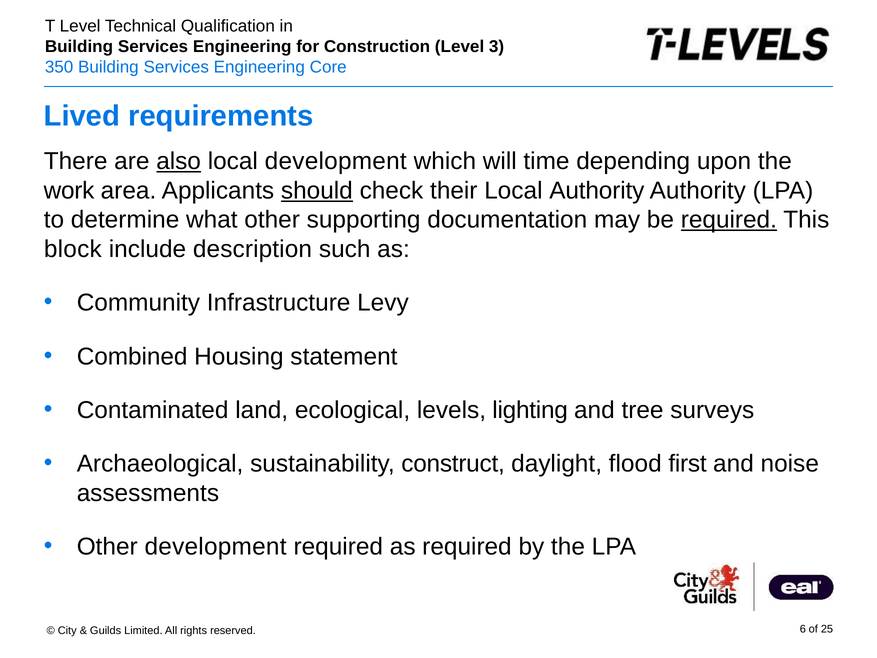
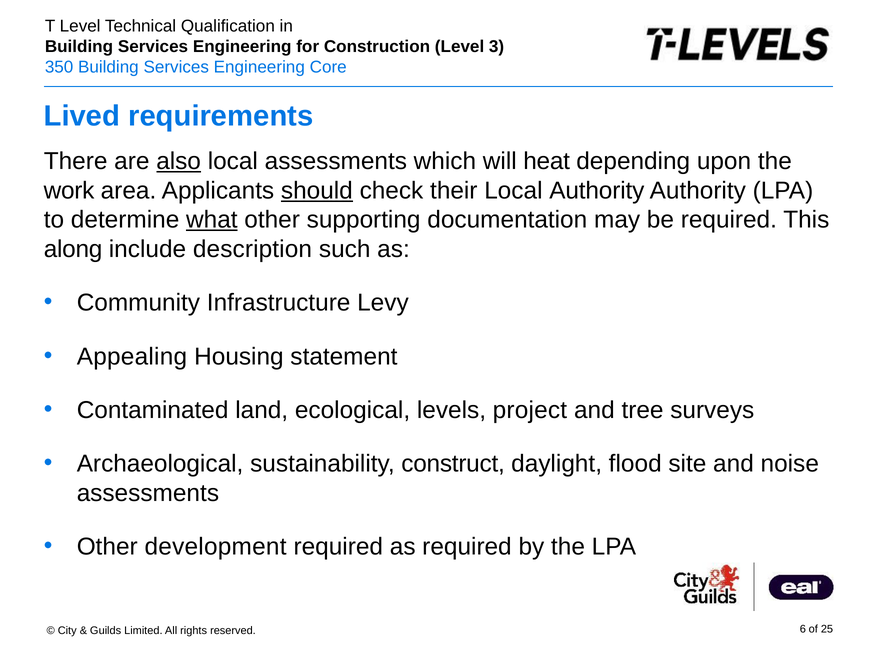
local development: development -> assessments
time: time -> heat
what underline: none -> present
required at (729, 220) underline: present -> none
block: block -> along
Combined: Combined -> Appealing
lighting: lighting -> project
first: first -> site
